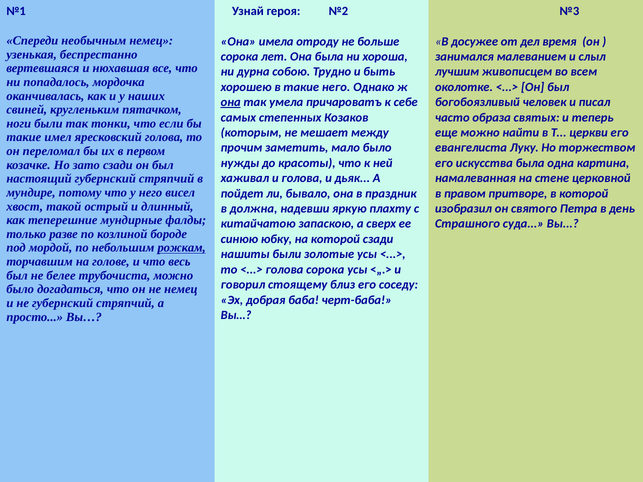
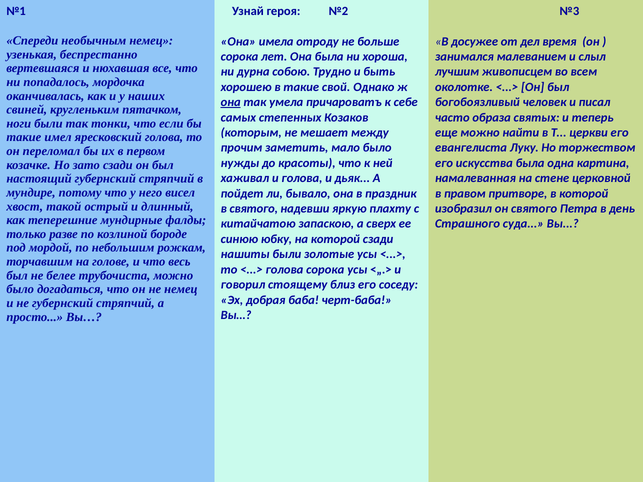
такие него: него -> свой
в должна: должна -> святого
рожкам underline: present -> none
